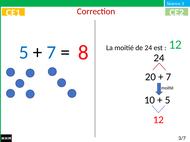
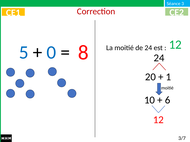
7 at (51, 53): 7 -> 0
7 at (168, 77): 7 -> 1
5 at (168, 100): 5 -> 6
